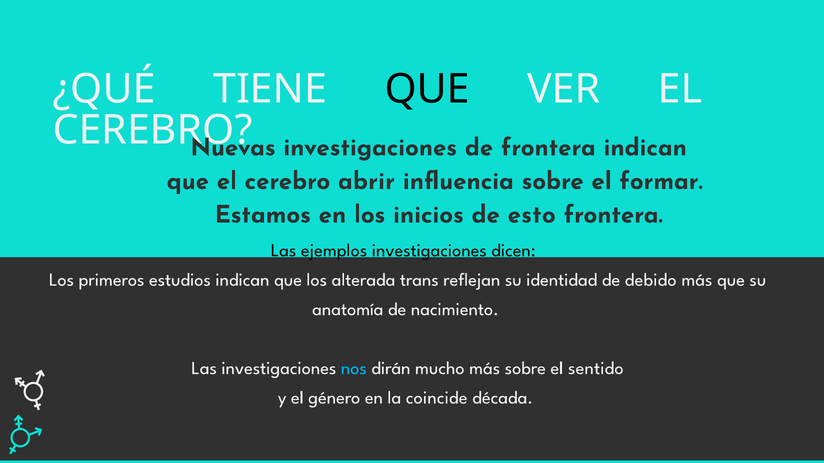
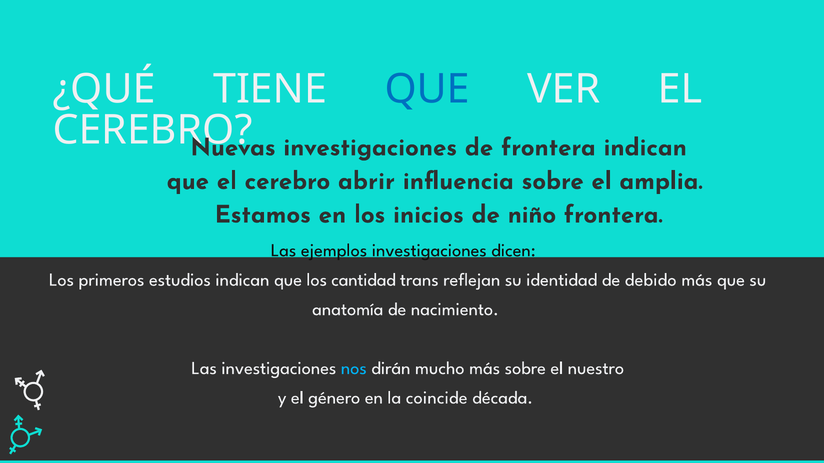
QUE at (427, 89) colour: black -> blue
formar: formar -> amplia
esto: esto -> niño
alterada: alterada -> cantidad
sentido: sentido -> nuestro
